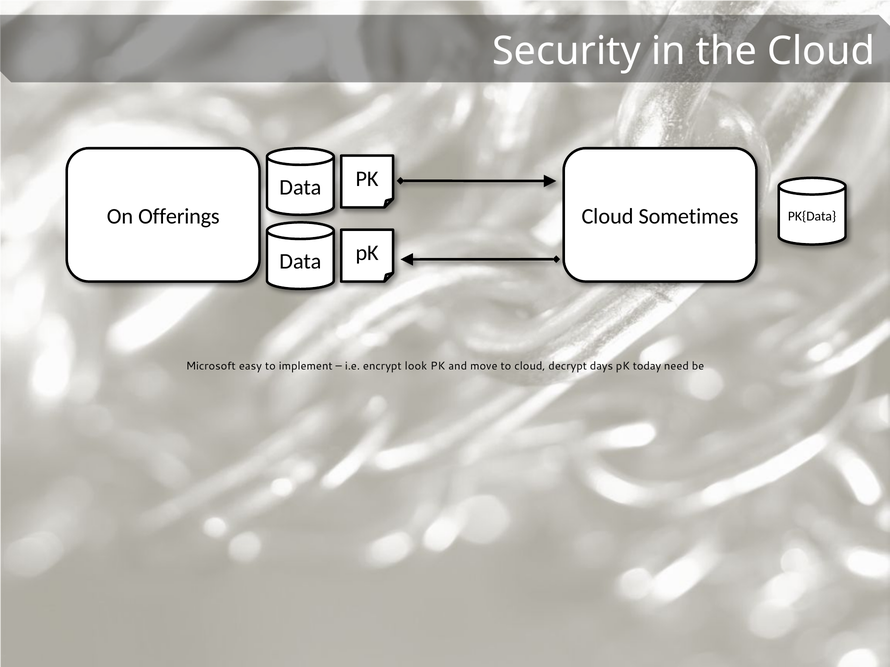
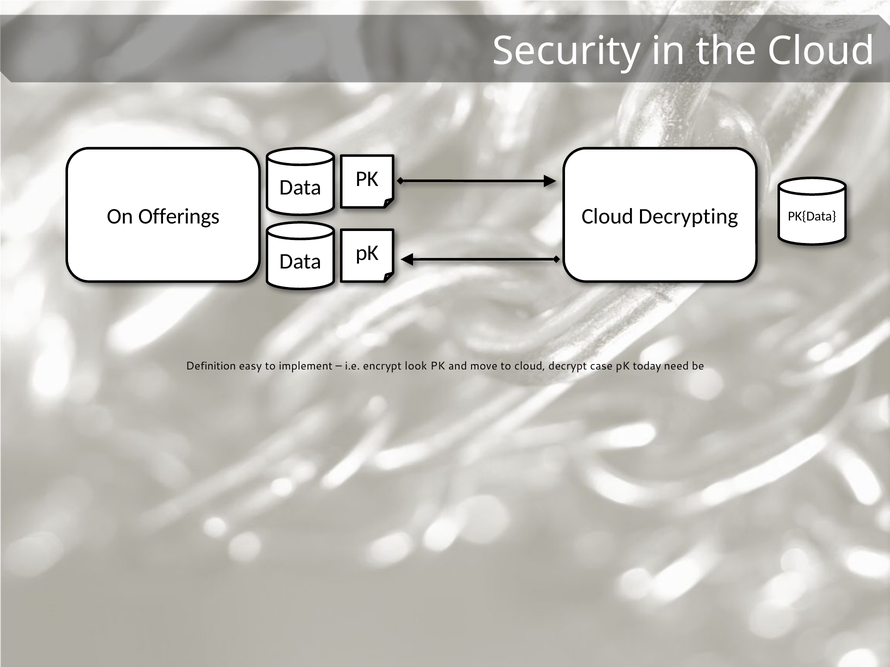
Sometimes: Sometimes -> Decrypting
Microsoft: Microsoft -> Definition
days: days -> case
